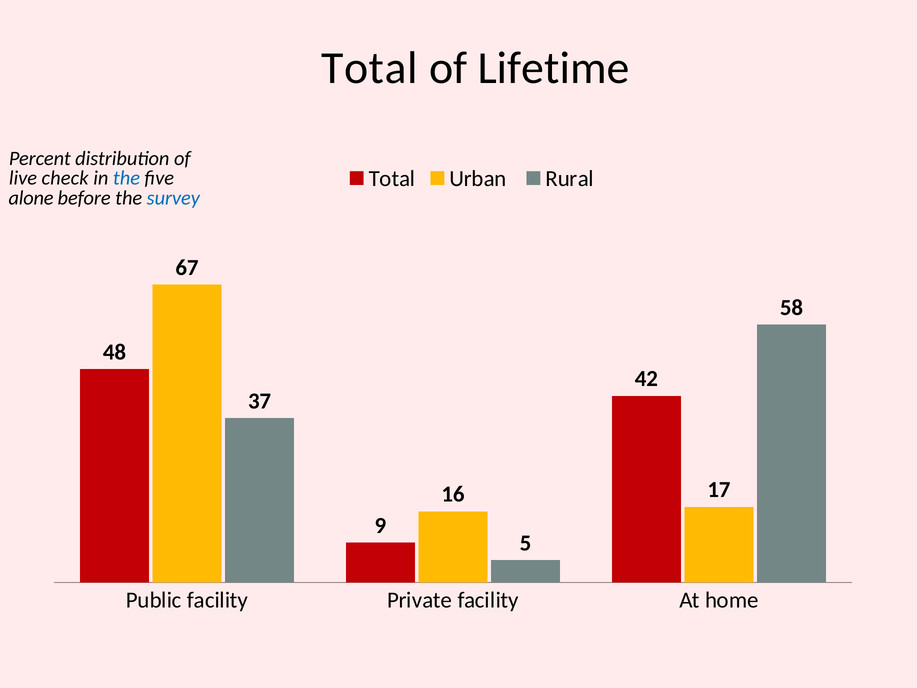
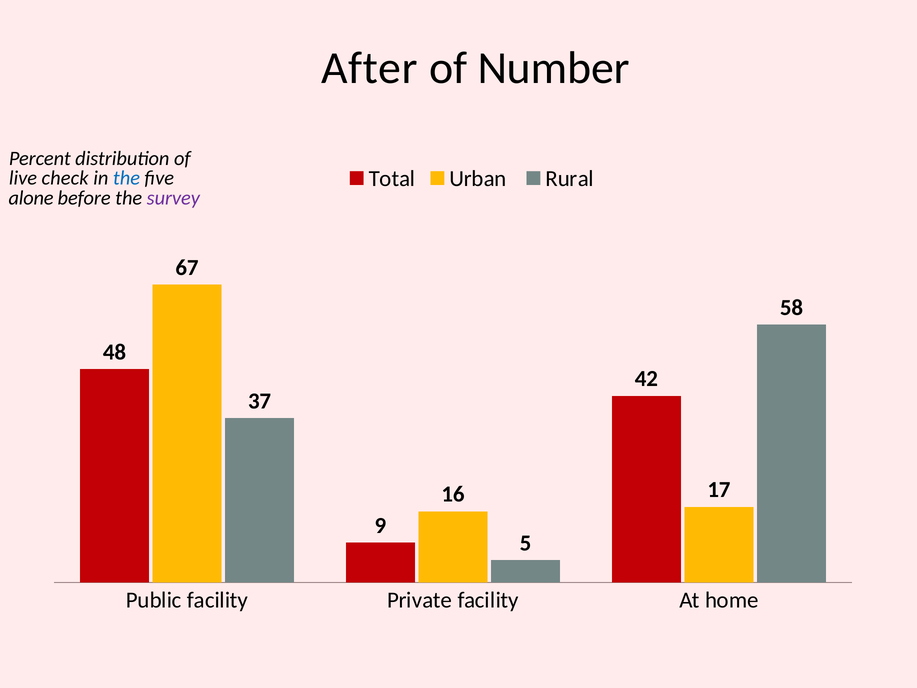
Total at (369, 68): Total -> After
Lifetime: Lifetime -> Number
survey colour: blue -> purple
